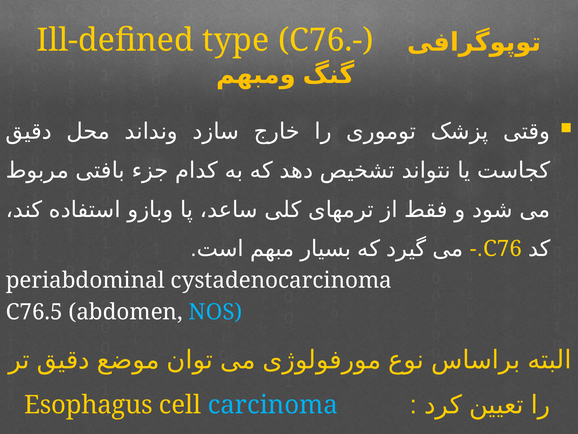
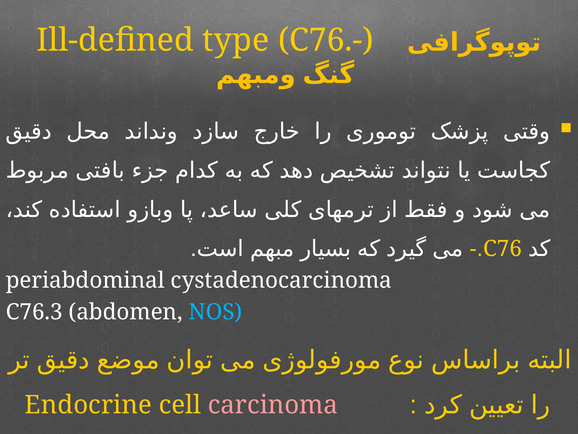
C76.5: C76.5 -> C76.3
Esophagus: Esophagus -> Endocrine
carcinoma colour: light blue -> pink
